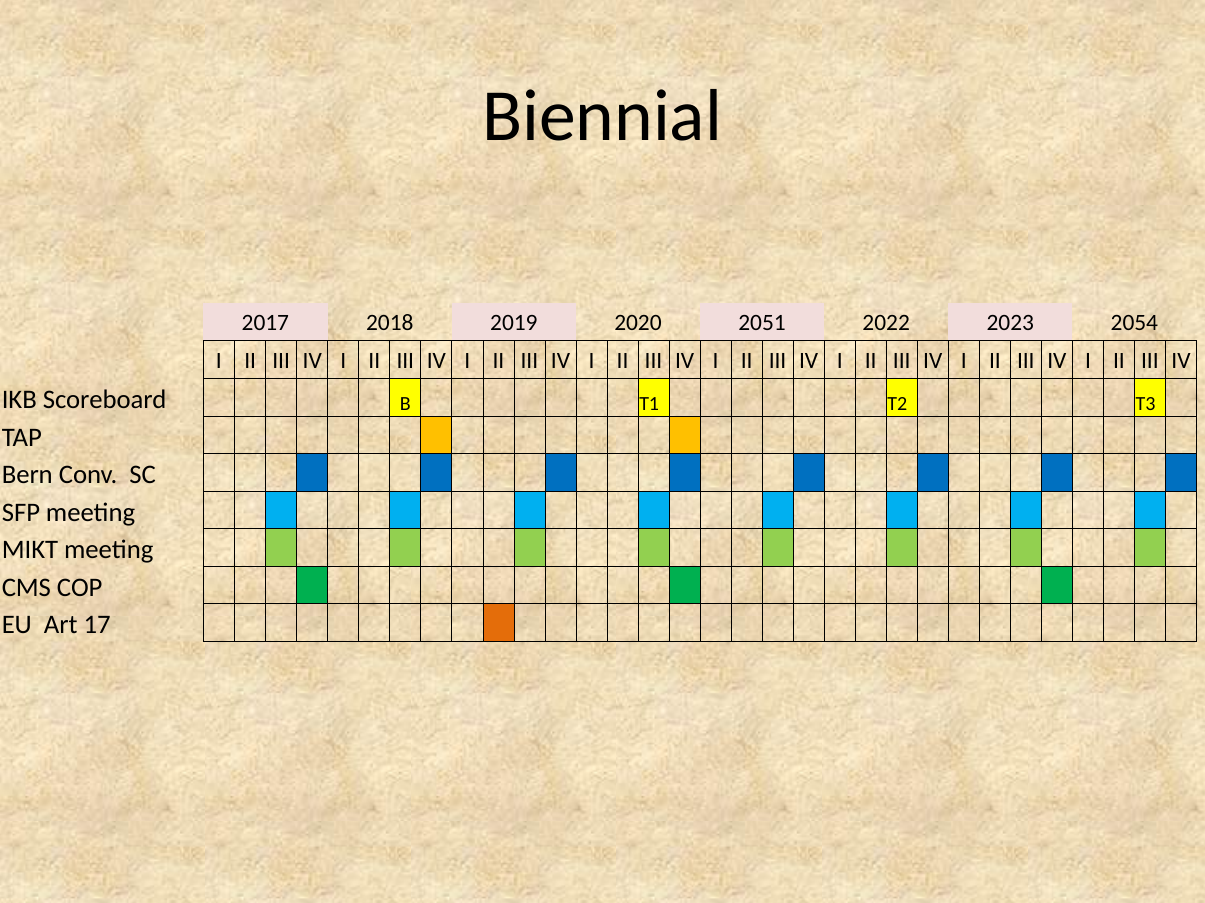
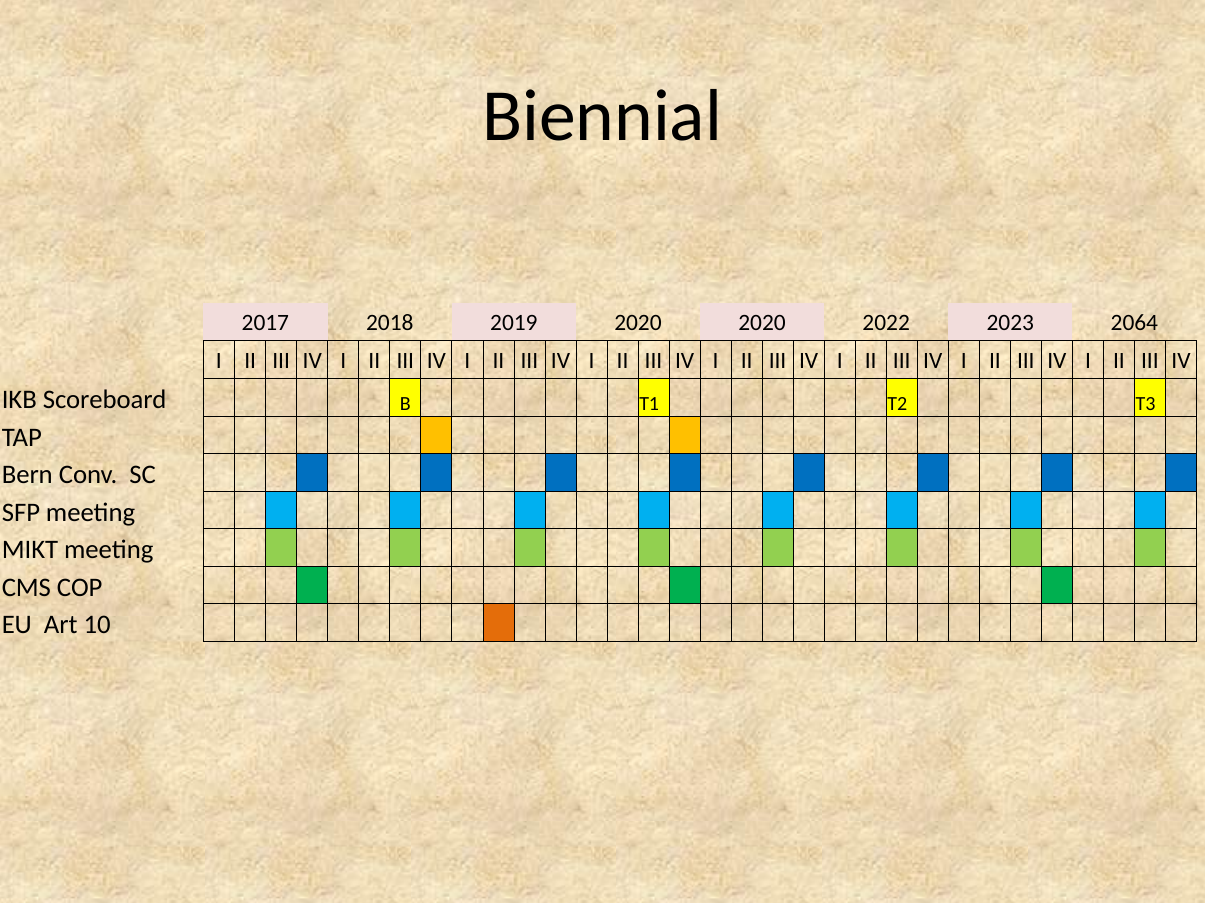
2020 2051: 2051 -> 2020
2054: 2054 -> 2064
17: 17 -> 10
